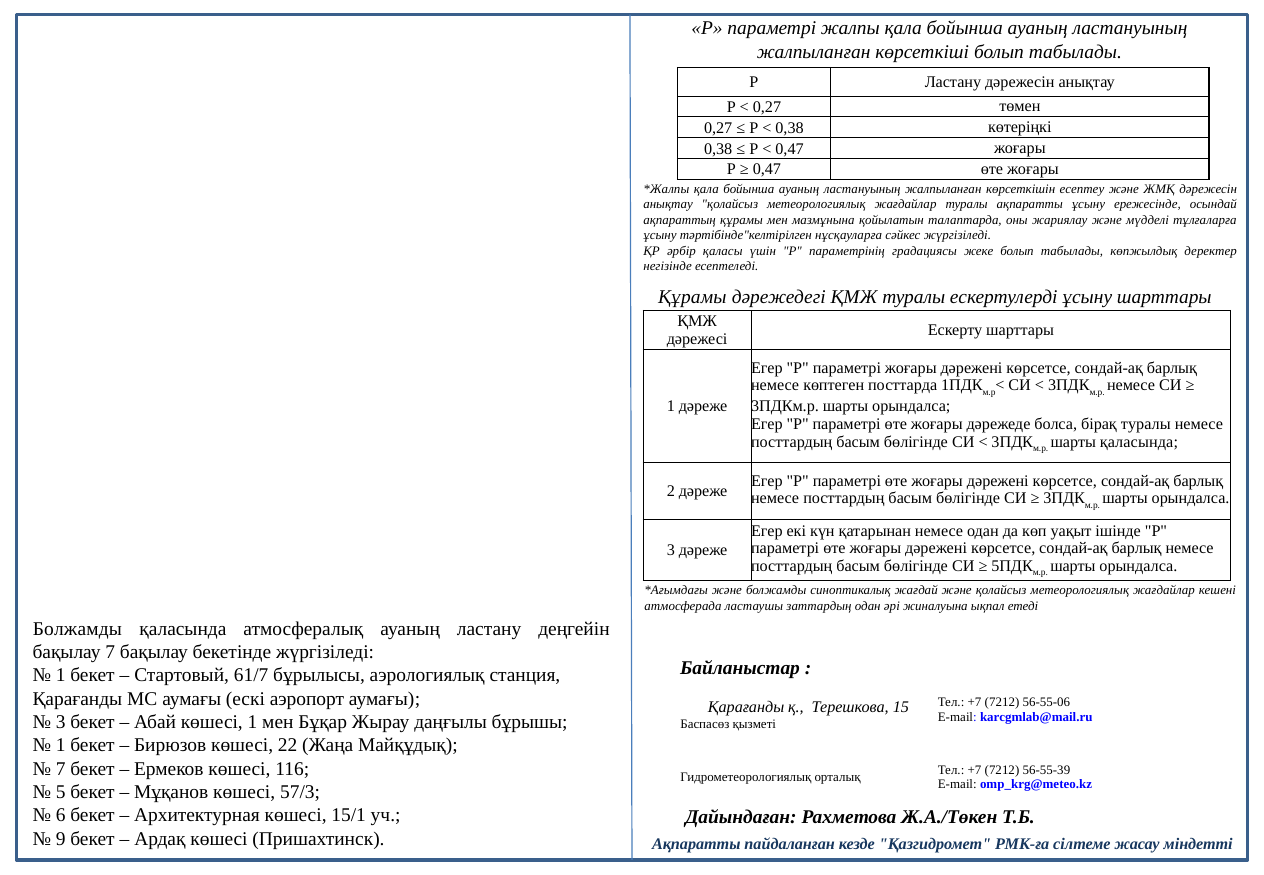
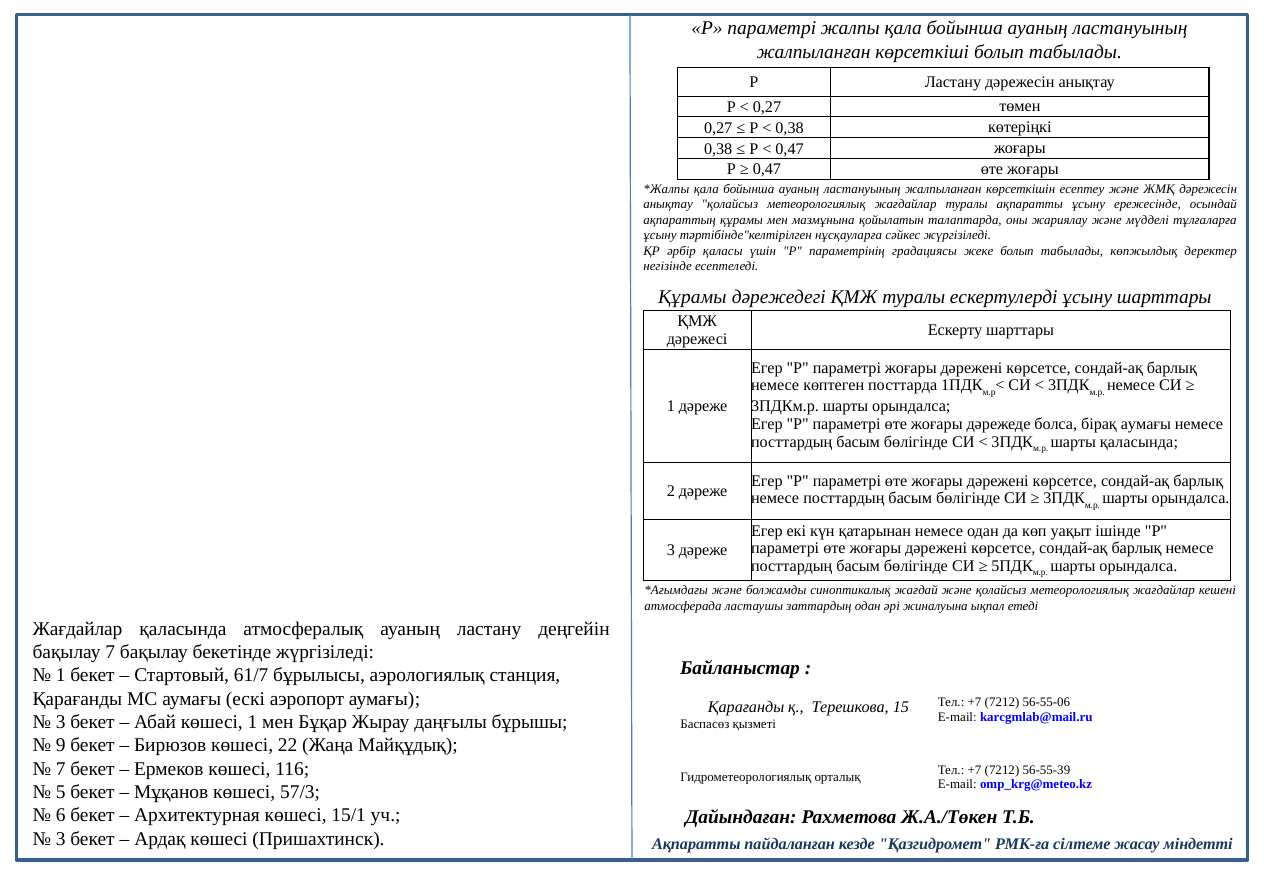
бірақ туралы: туралы -> аумағы
Болжамды at (77, 629): Болжамды -> Жағдайлар
1 at (61, 746): 1 -> 9
9 at (61, 839): 9 -> 3
